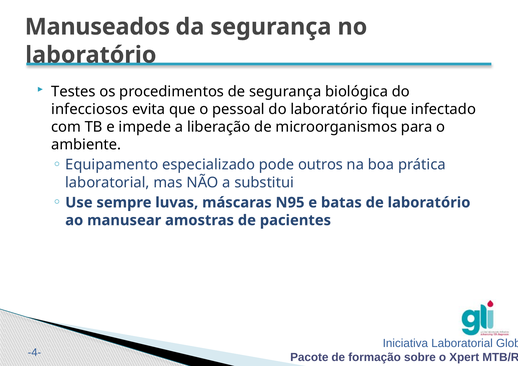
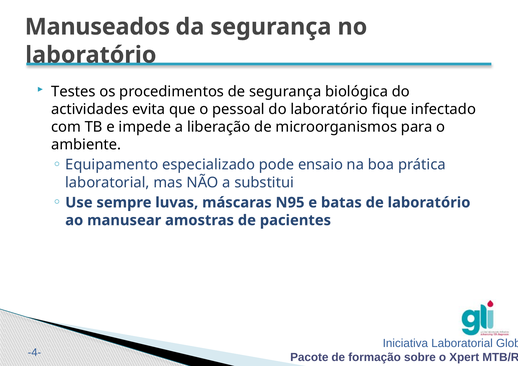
infecciosos: infecciosos -> actividades
outros: outros -> ensaio
